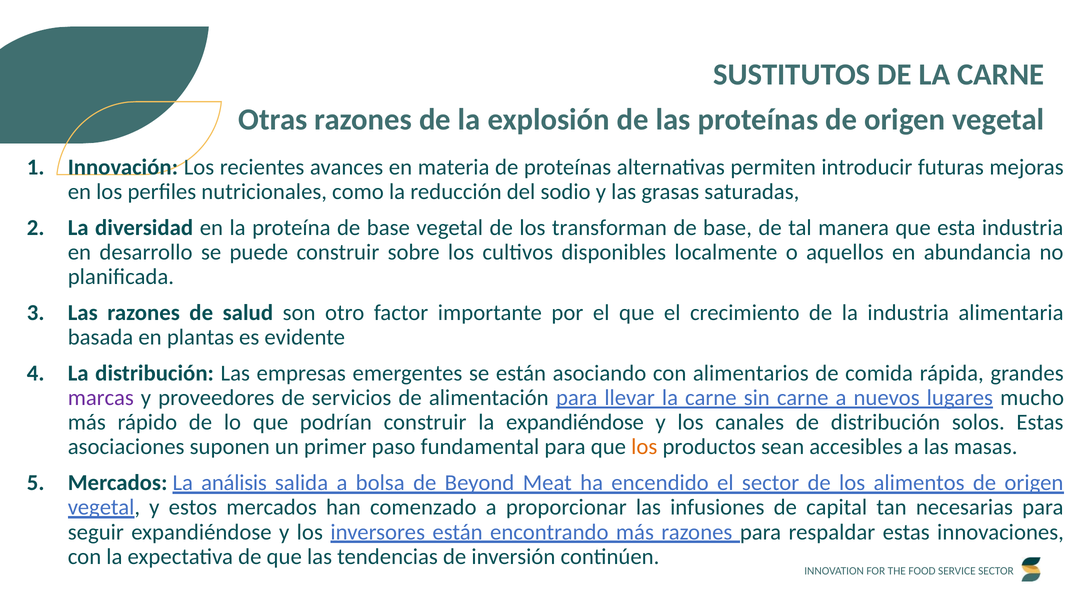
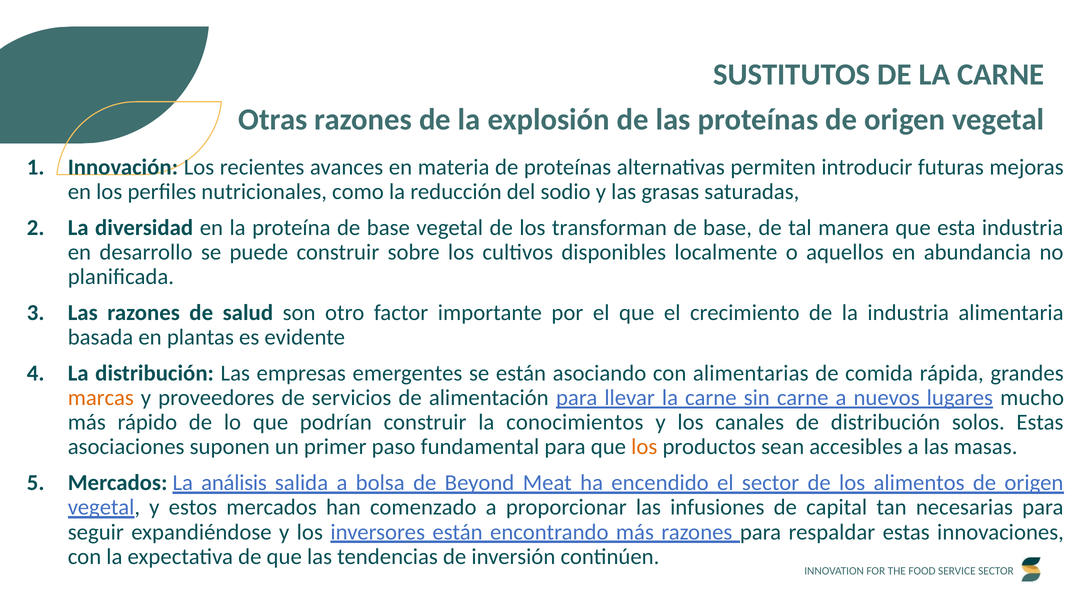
alimentarios: alimentarios -> alimentarias
marcas colour: purple -> orange
la expandiéndose: expandiéndose -> conocimientos
